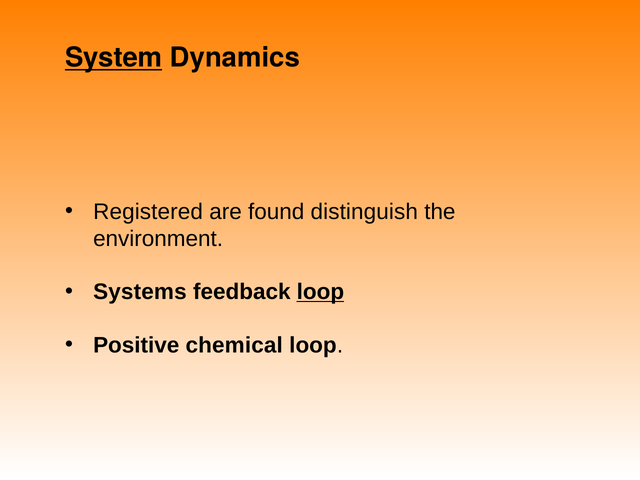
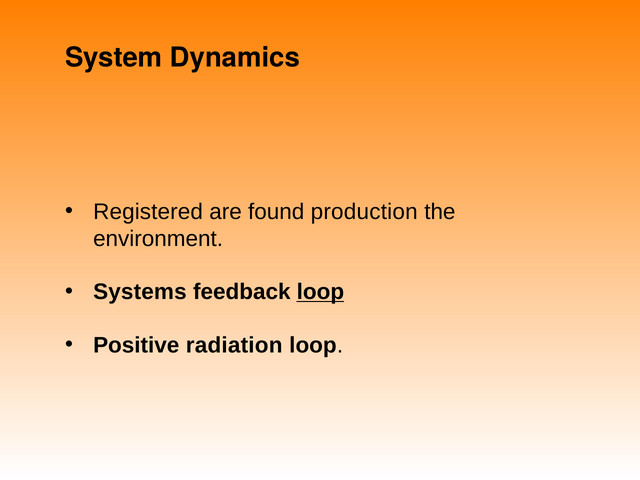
System underline: present -> none
distinguish: distinguish -> production
chemical: chemical -> radiation
